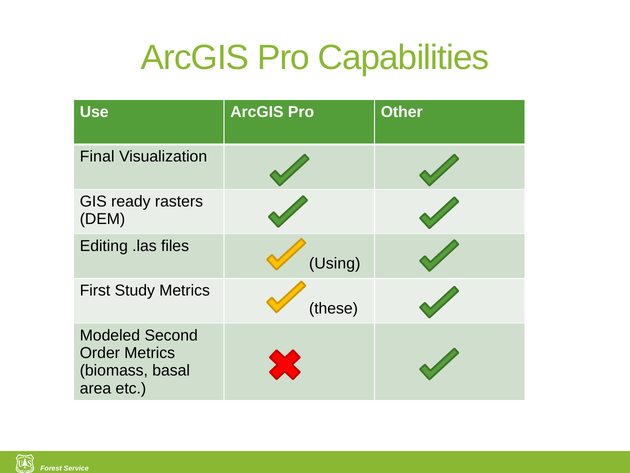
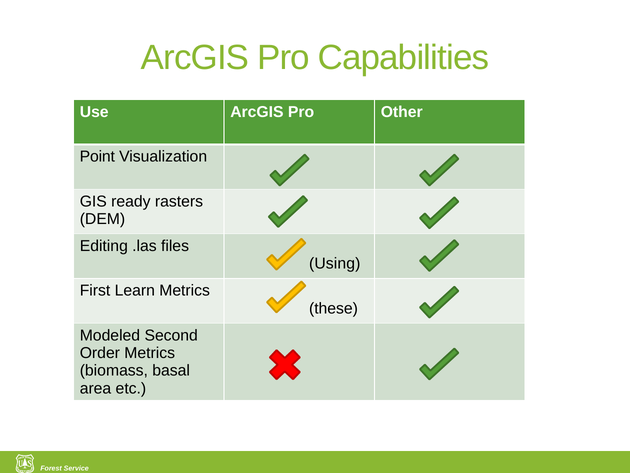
Final: Final -> Point
Study: Study -> Learn
